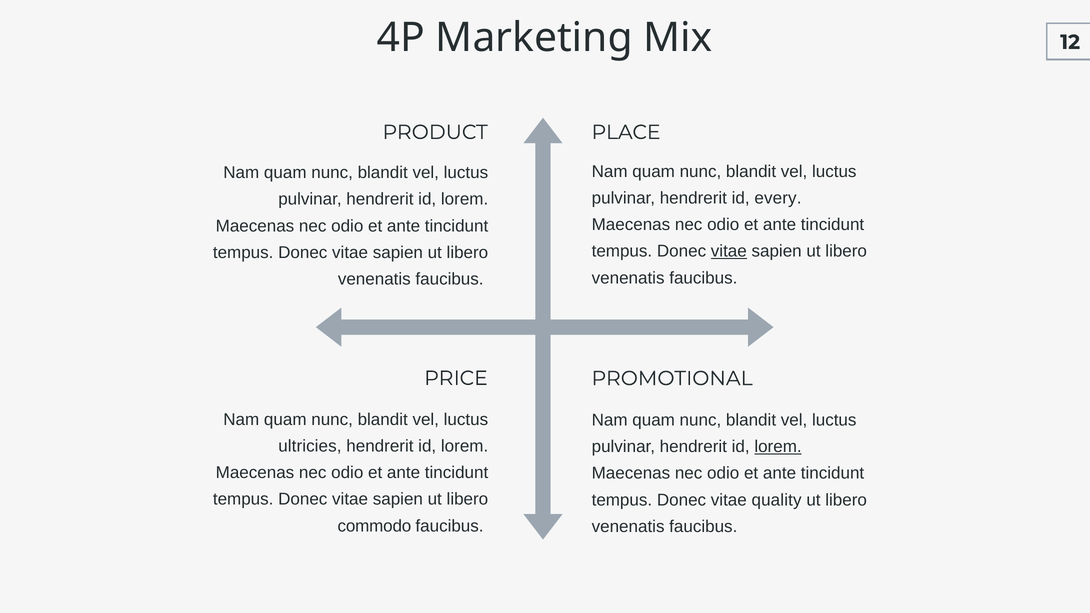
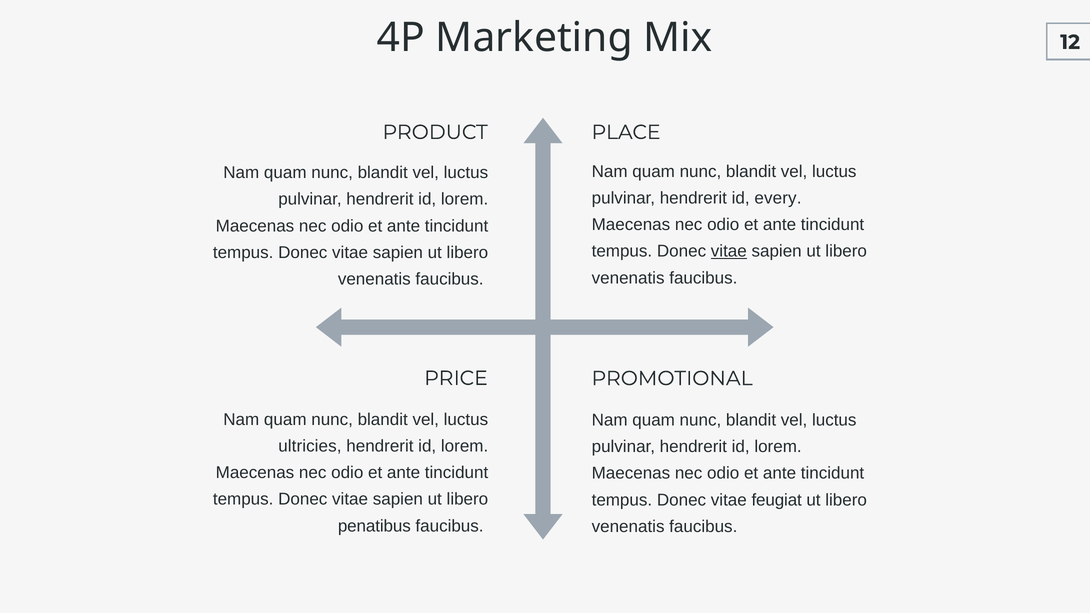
lorem at (778, 447) underline: present -> none
quality: quality -> feugiat
commodo: commodo -> penatibus
